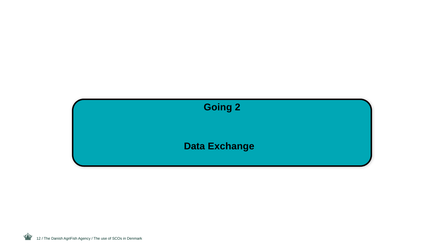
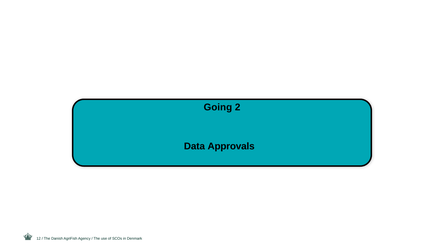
Exchange: Exchange -> Approvals
